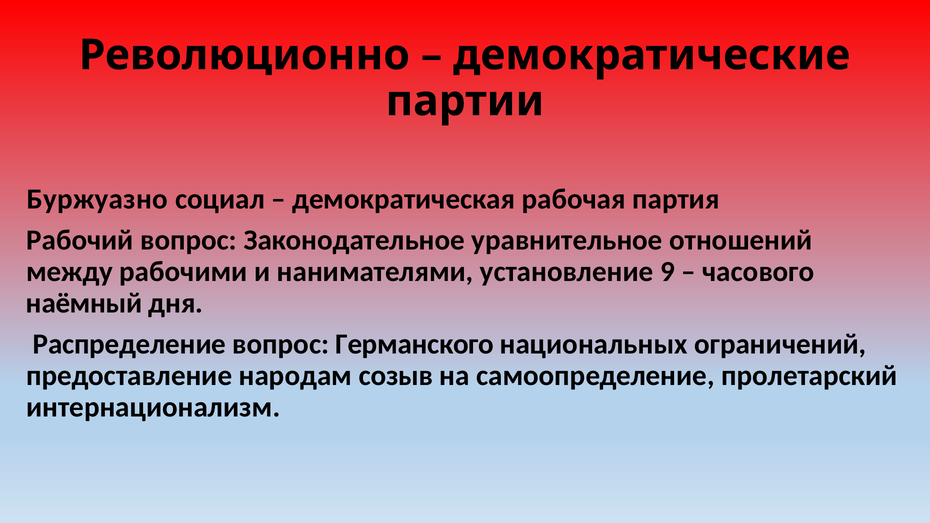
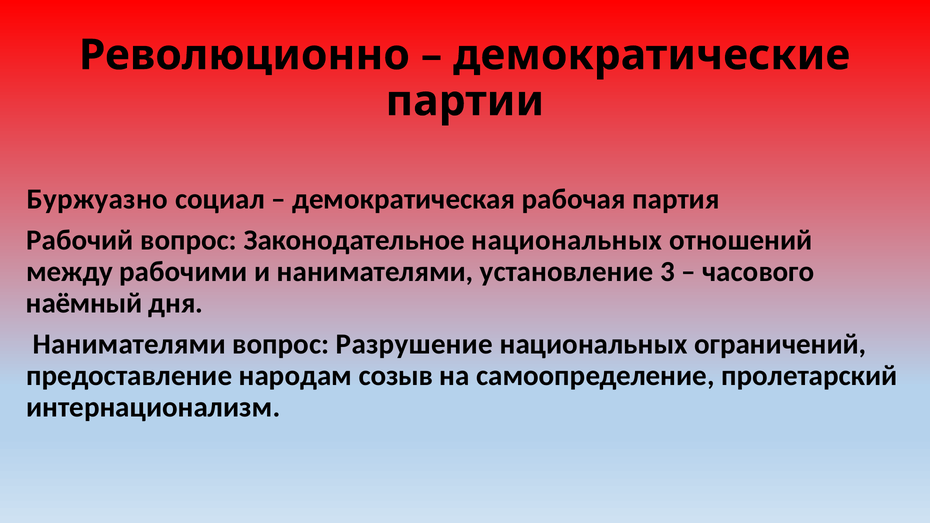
Законодательное уравнительное: уравнительное -> национальных
9: 9 -> 3
Распределение at (129, 344): Распределение -> Нанимателями
Германского: Германского -> Разрушение
